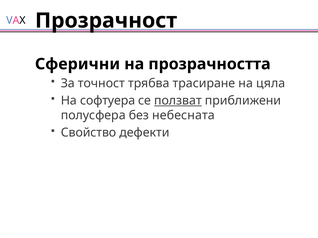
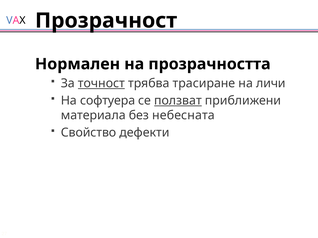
Сферични: Сферични -> Нормален
точност underline: none -> present
цяла: цяла -> личи
полусфера: полусфера -> материала
